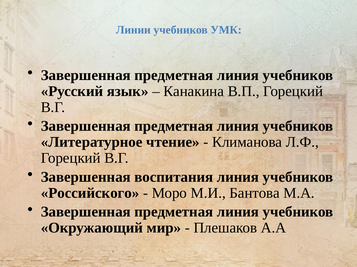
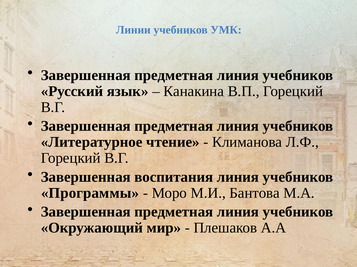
Российского: Российского -> Программы
